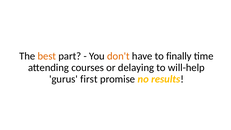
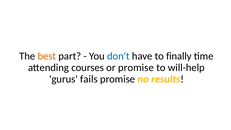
don't colour: orange -> blue
or delaying: delaying -> promise
first: first -> fails
